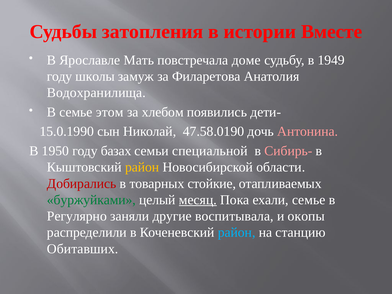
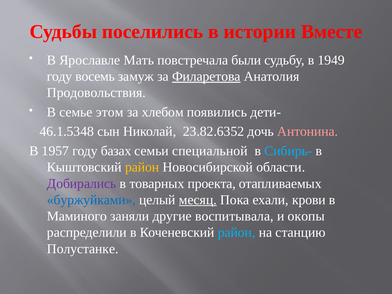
затопления: затопления -> поселились
доме: доме -> были
школы: школы -> восемь
Филаретова underline: none -> present
Водохранилища: Водохранилища -> Продовольствия
15.0.1990: 15.0.1990 -> 46.1.5348
47.58.0190: 47.58.0190 -> 23.82.6352
1950: 1950 -> 1957
Сибирь- colour: pink -> light blue
Добирались colour: red -> purple
стойкие: стойкие -> проекта
буржуйками colour: green -> blue
ехали семье: семье -> крови
Регулярно: Регулярно -> Маминого
Обитавших: Обитавших -> Полустанке
